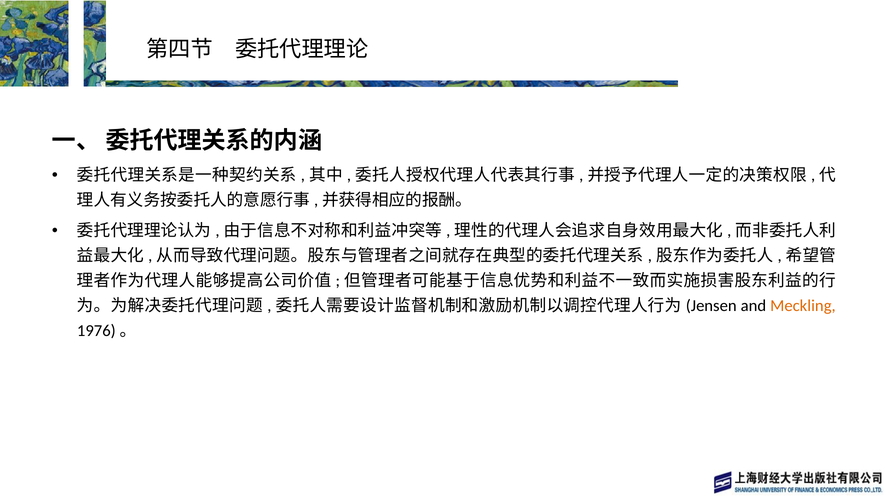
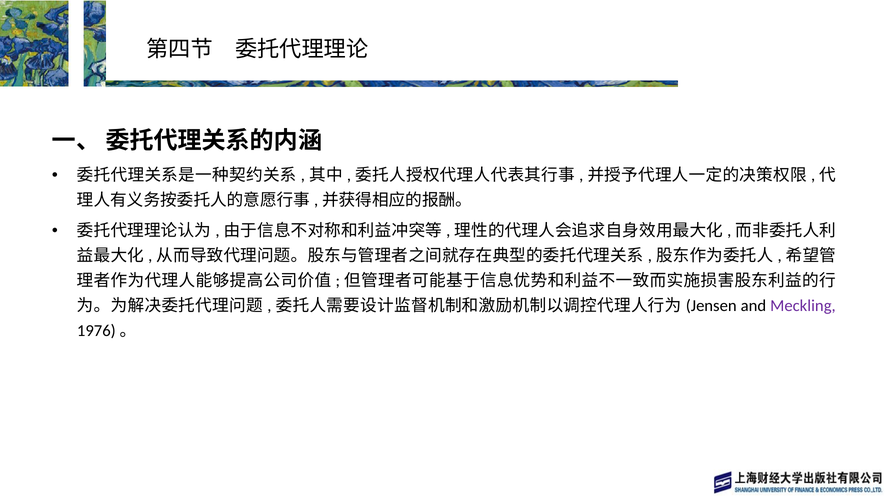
Meckling colour: orange -> purple
